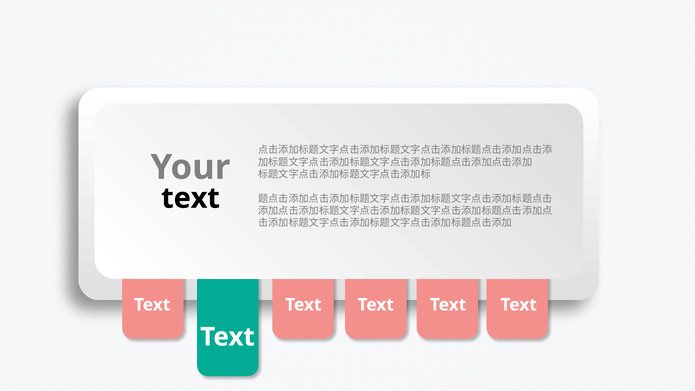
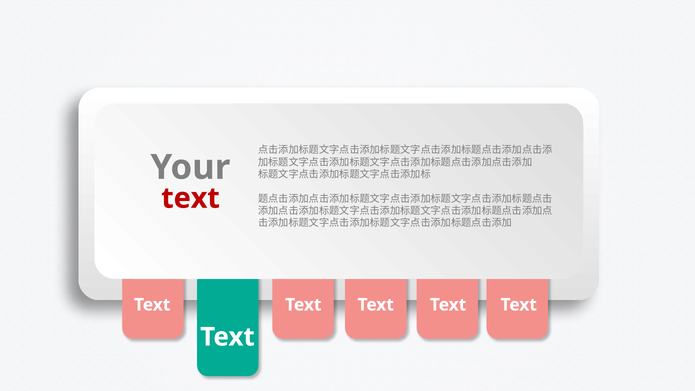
text at (191, 198) colour: black -> red
